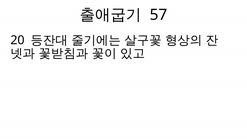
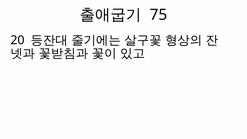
57: 57 -> 75
